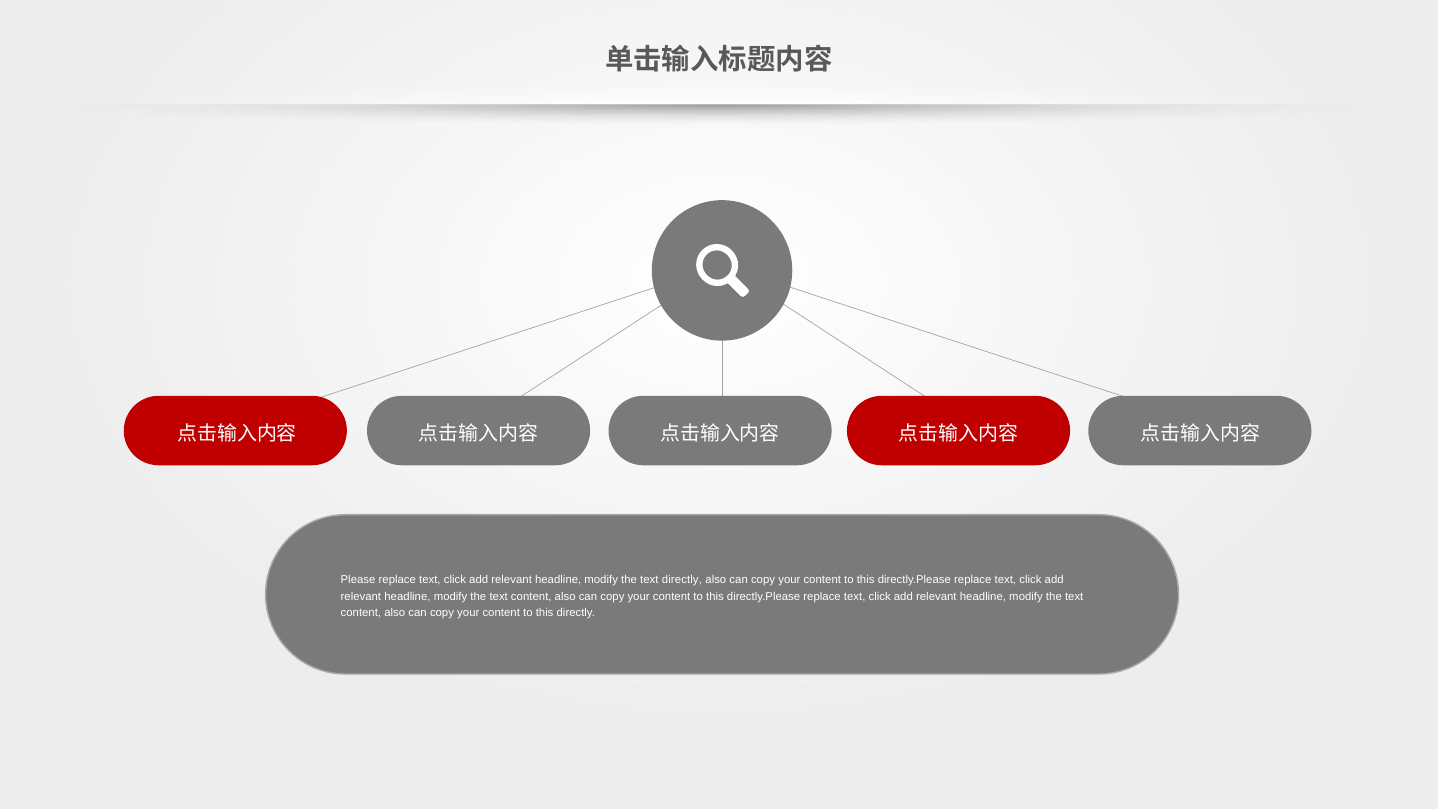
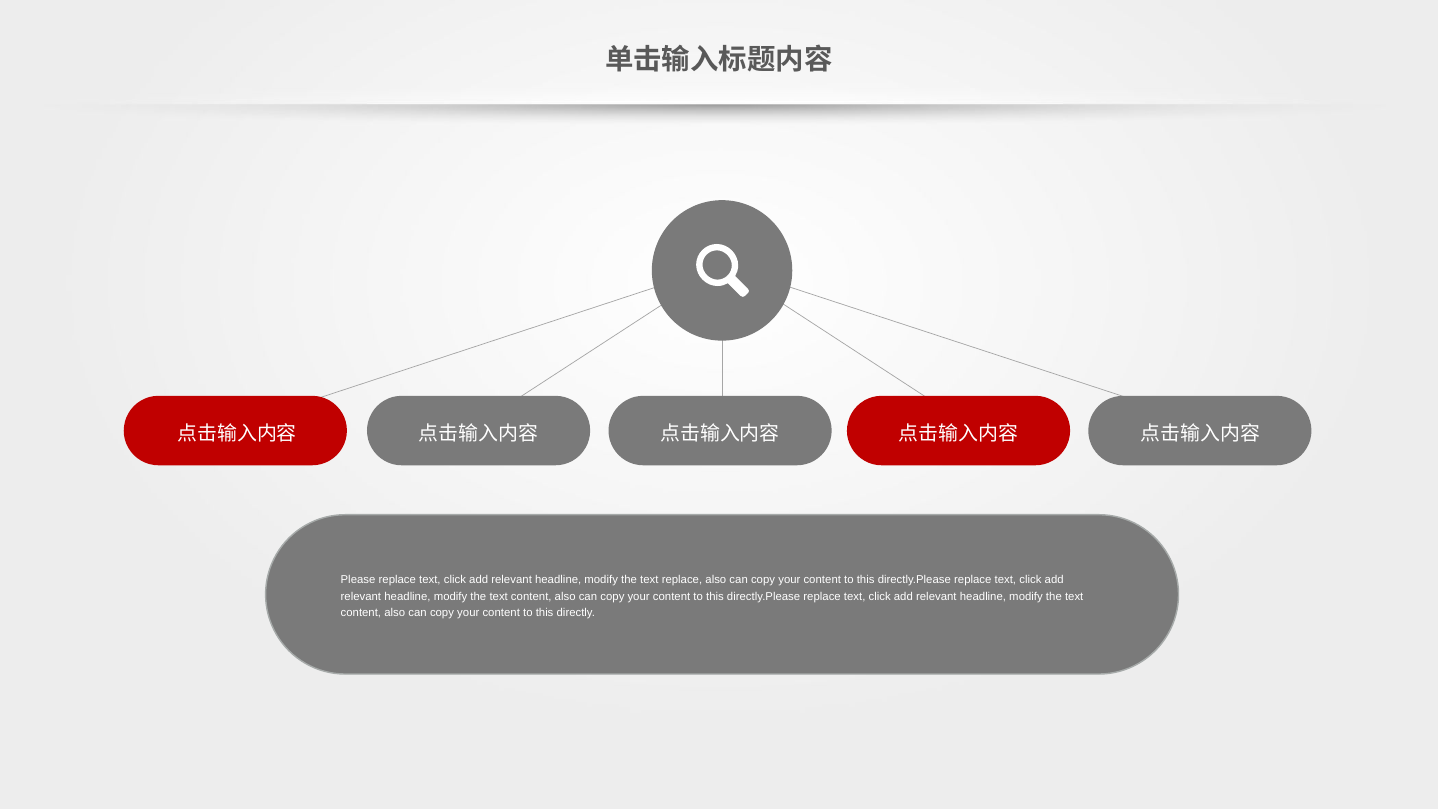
text directly: directly -> replace
